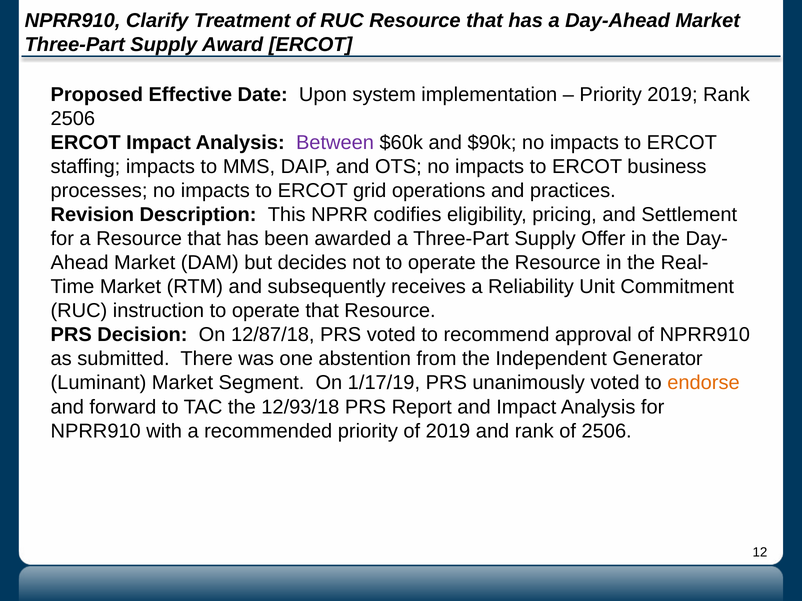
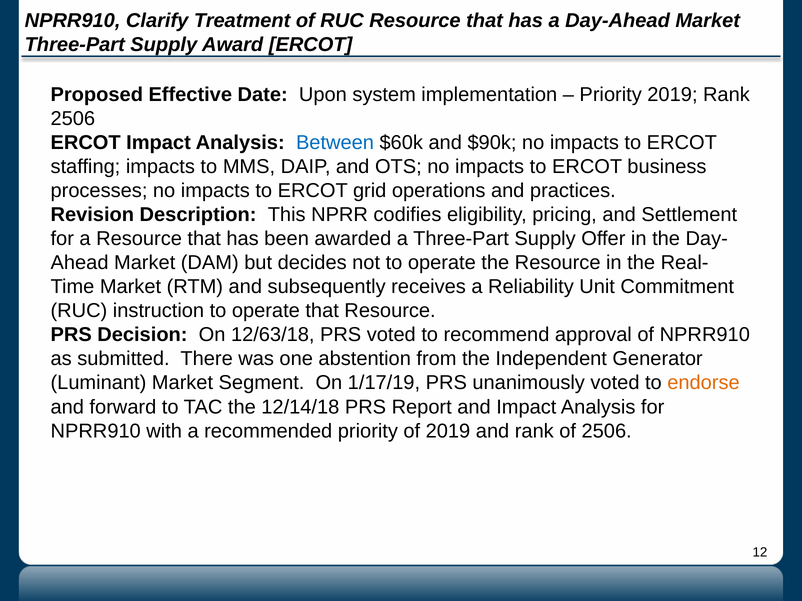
Between colour: purple -> blue
12/87/18: 12/87/18 -> 12/63/18
12/93/18: 12/93/18 -> 12/14/18
